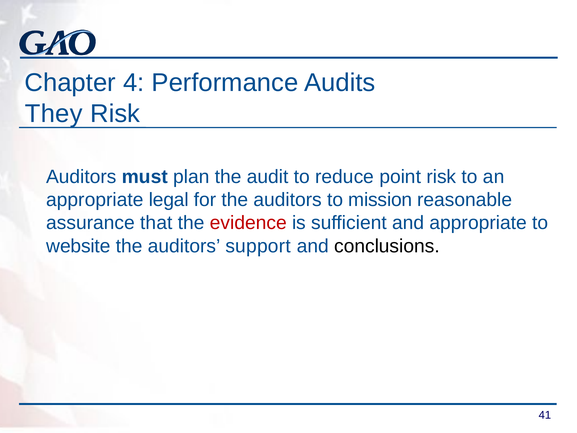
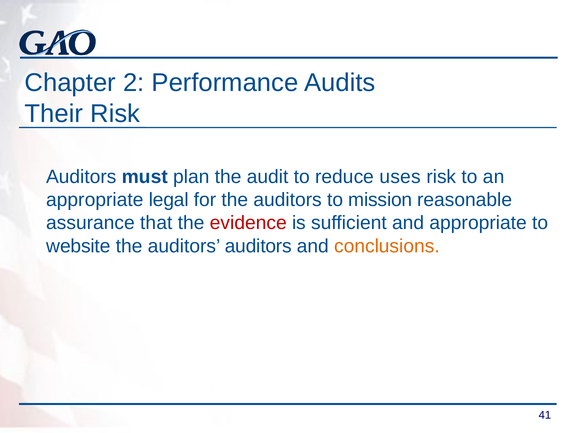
4: 4 -> 2
They: They -> Their
point: point -> uses
auditors support: support -> auditors
conclusions colour: black -> orange
